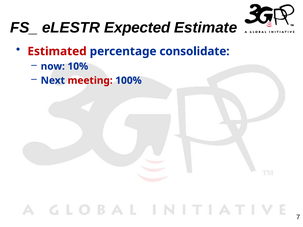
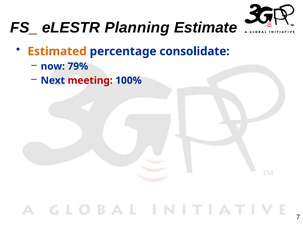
Expected: Expected -> Planning
Estimated colour: red -> orange
10%: 10% -> 79%
